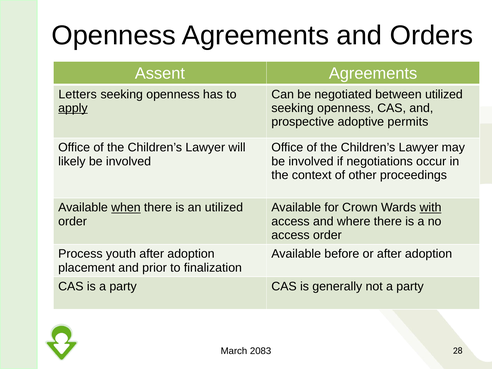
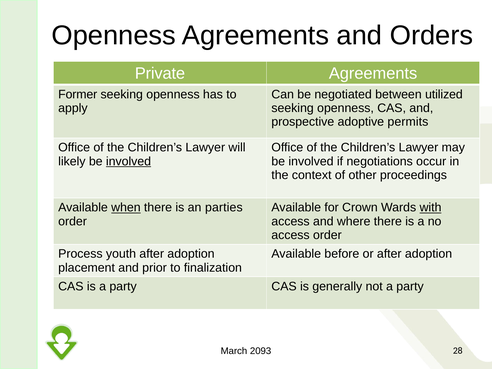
Assent: Assent -> Private
Letters: Letters -> Former
apply underline: present -> none
involved at (129, 161) underline: none -> present
an utilized: utilized -> parties
2083: 2083 -> 2093
